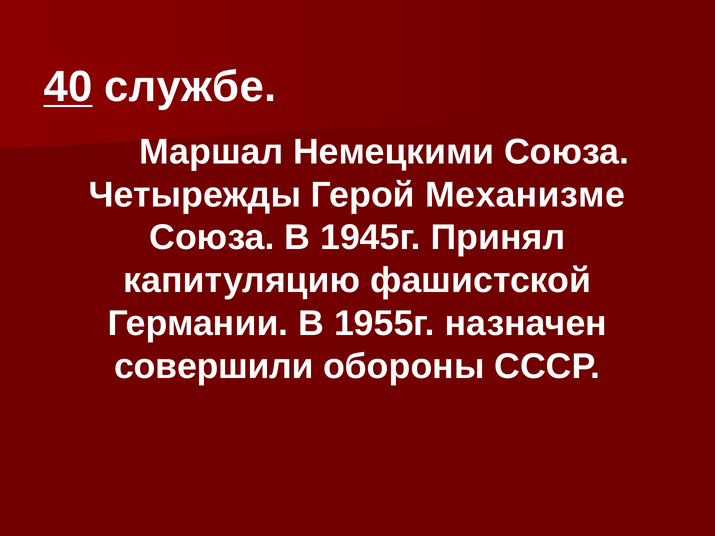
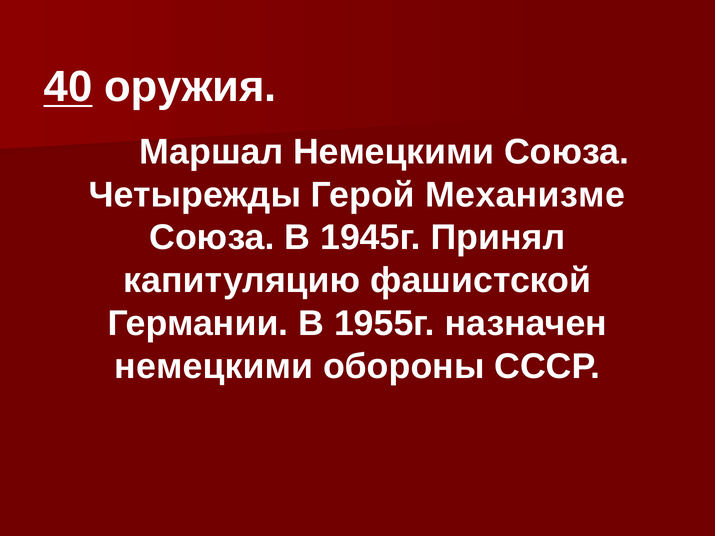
службе: службе -> оружия
совершили at (214, 366): совершили -> немецкими
